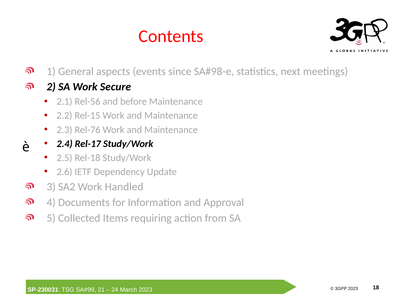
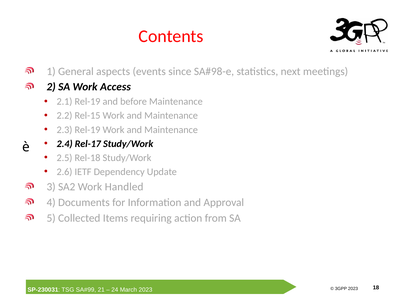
Secure: Secure -> Access
2.1 Rel-56: Rel-56 -> Rel-19
2.3 Rel-76: Rel-76 -> Rel-19
